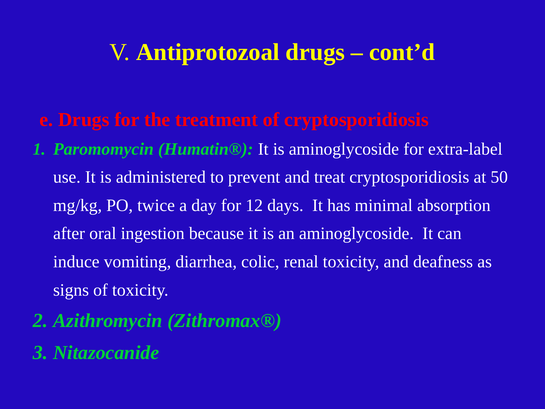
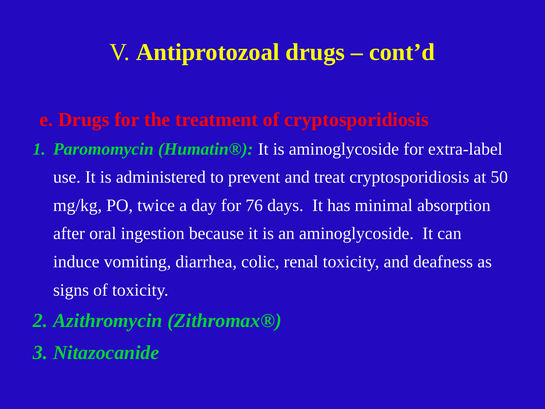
12: 12 -> 76
